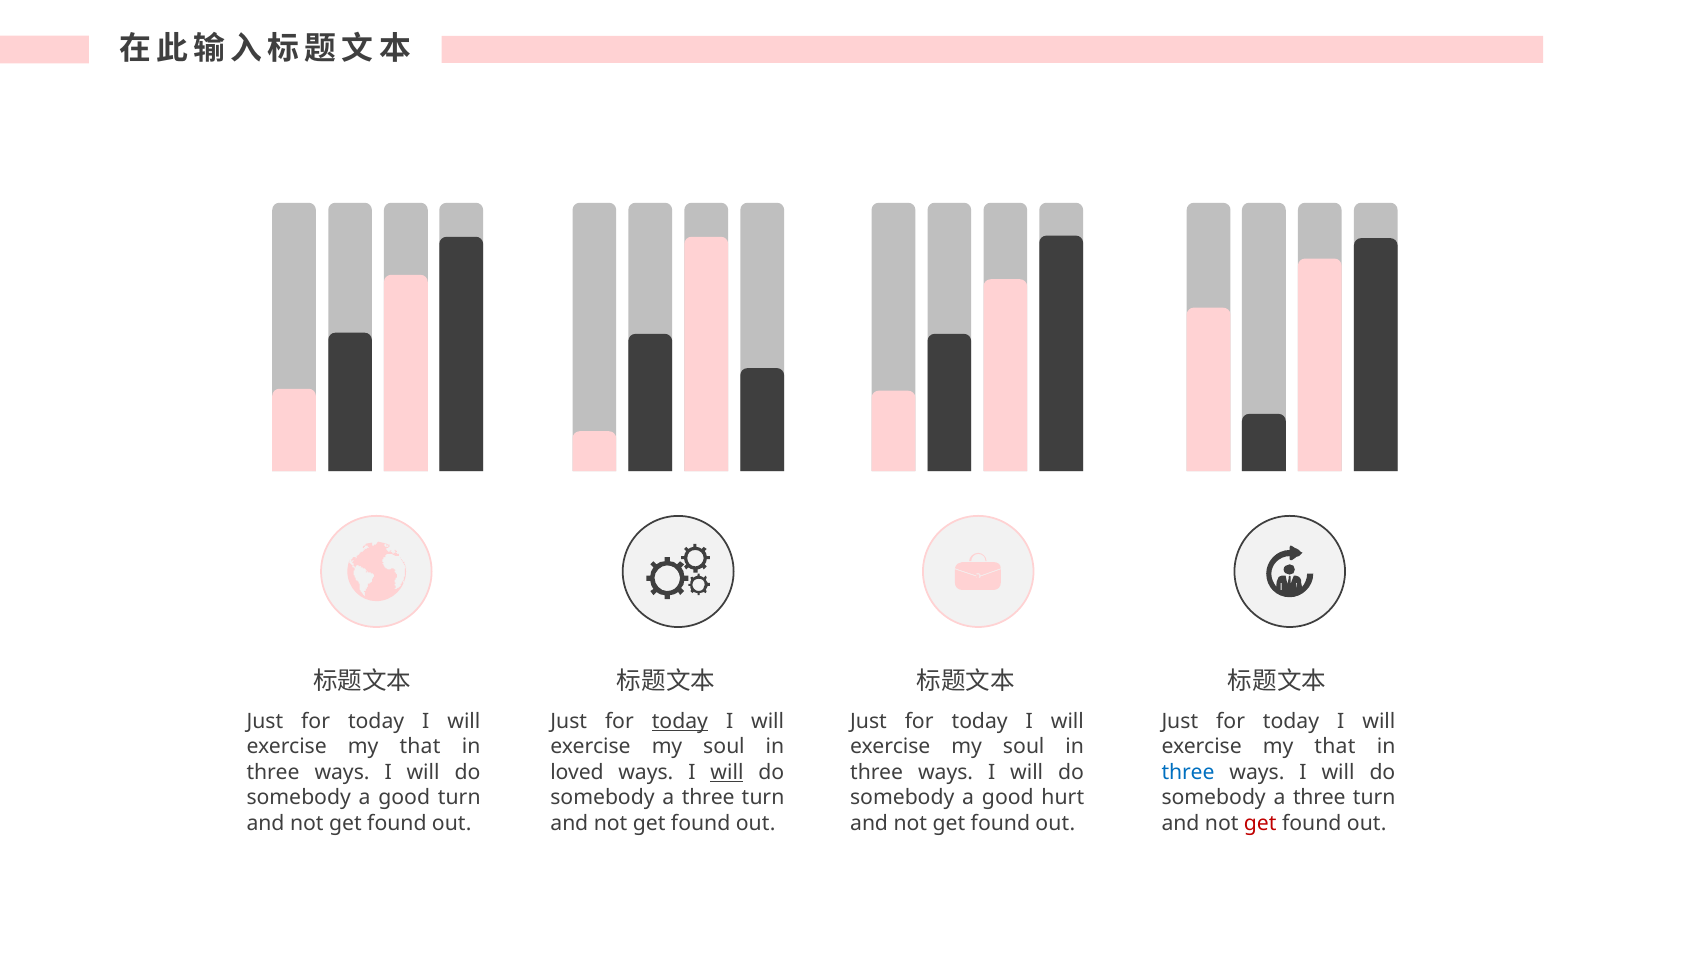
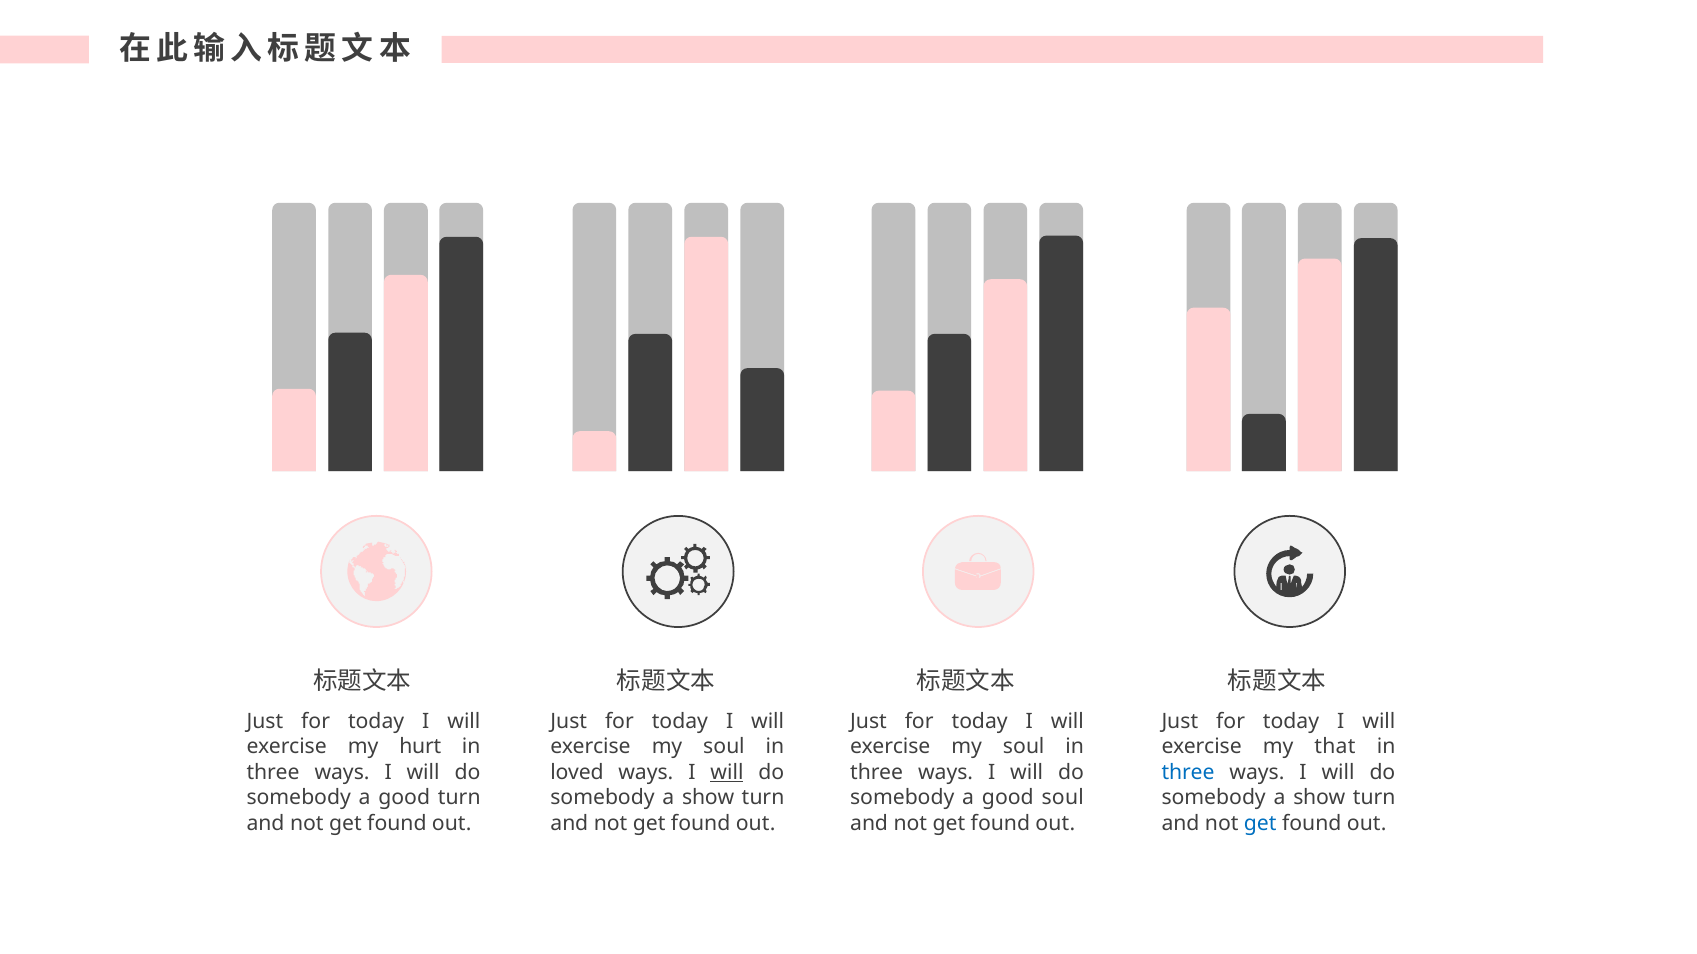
today at (680, 722) underline: present -> none
that at (420, 747): that -> hurt
three at (708, 798): three -> show
good hurt: hurt -> soul
three at (1319, 798): three -> show
get at (1260, 824) colour: red -> blue
